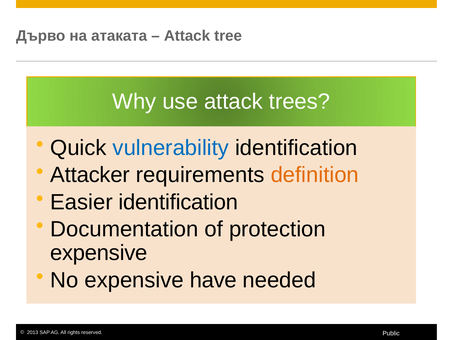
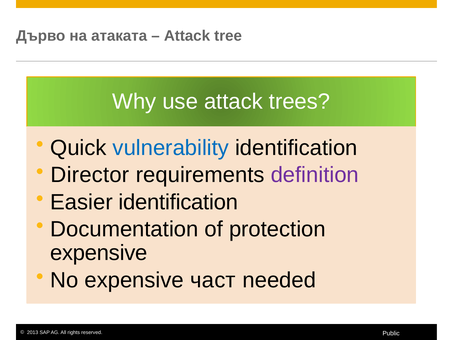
Attacker: Attacker -> Director
definition colour: orange -> purple
have: have -> част
